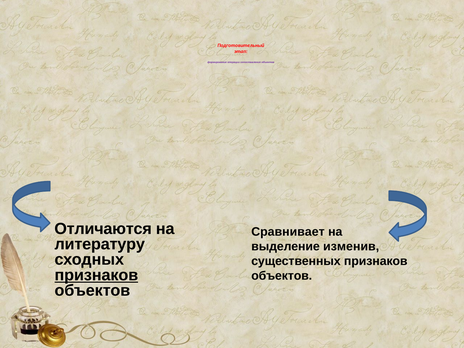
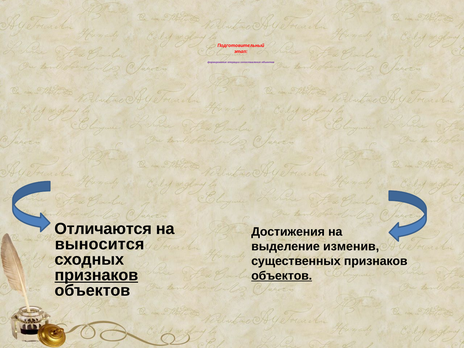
Сравнивает: Сравнивает -> Достижения
литературу: литературу -> выносится
объектов at (282, 276) underline: none -> present
